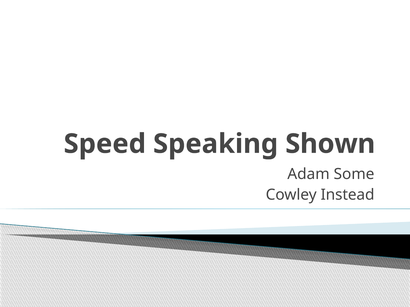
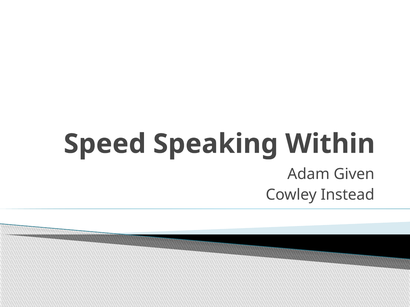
Shown: Shown -> Within
Some: Some -> Given
